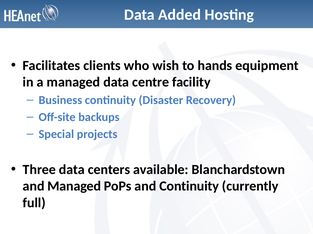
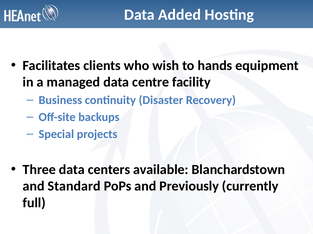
and Managed: Managed -> Standard
and Continuity: Continuity -> Previously
